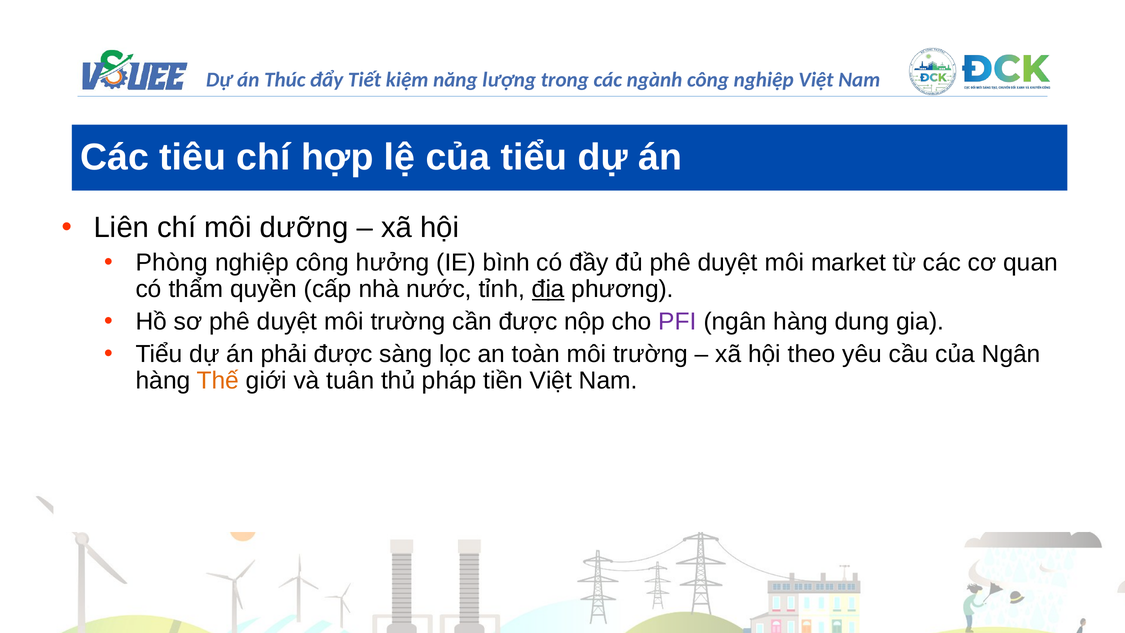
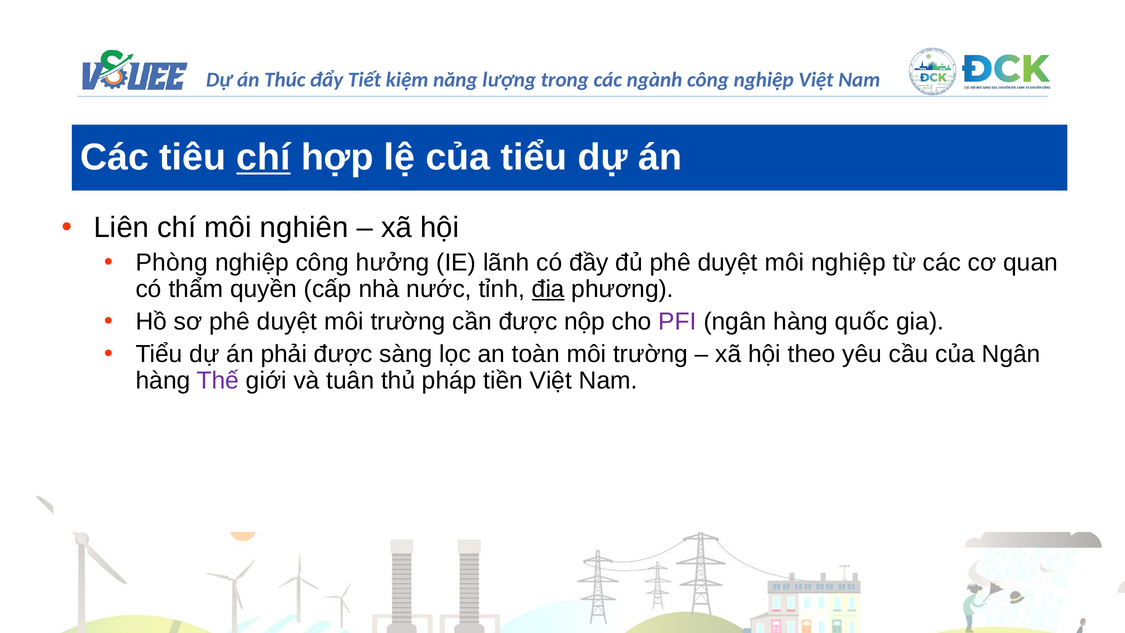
chí at (264, 157) underline: none -> present
dưỡng: dưỡng -> nghiên
bình: bình -> lãnh
môi market: market -> nghiệp
dung: dung -> quốc
Thế colour: orange -> purple
